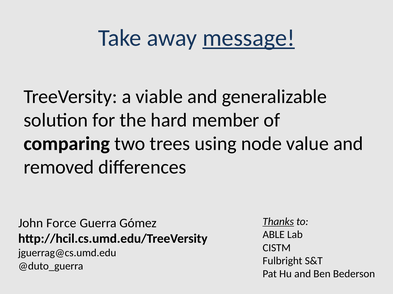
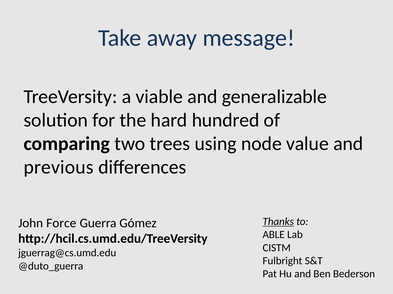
message underline: present -> none
member: member -> hundred
removed: removed -> previous
